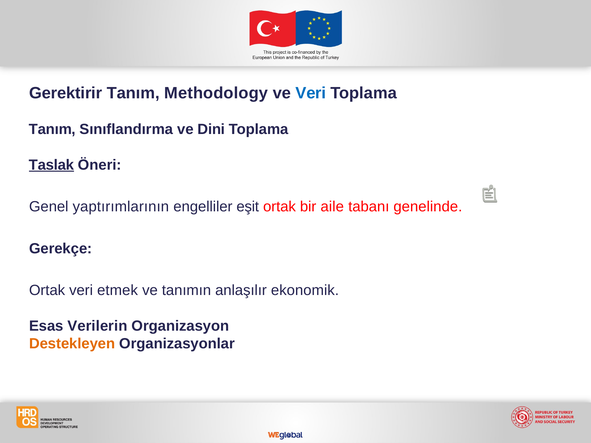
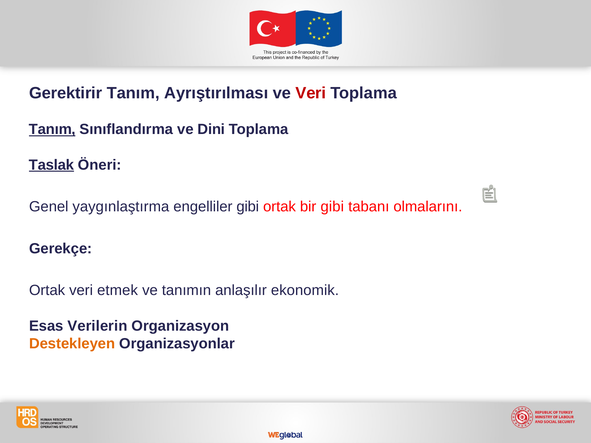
Methodology: Methodology -> Ayrıştırılması
Veri at (311, 93) colour: blue -> red
Tanım at (52, 129) underline: none -> present
yaptırımlarının: yaptırımlarının -> yaygınlaştırma
engelliler eşit: eşit -> gibi
bir aile: aile -> gibi
genelinde: genelinde -> olmalarını
